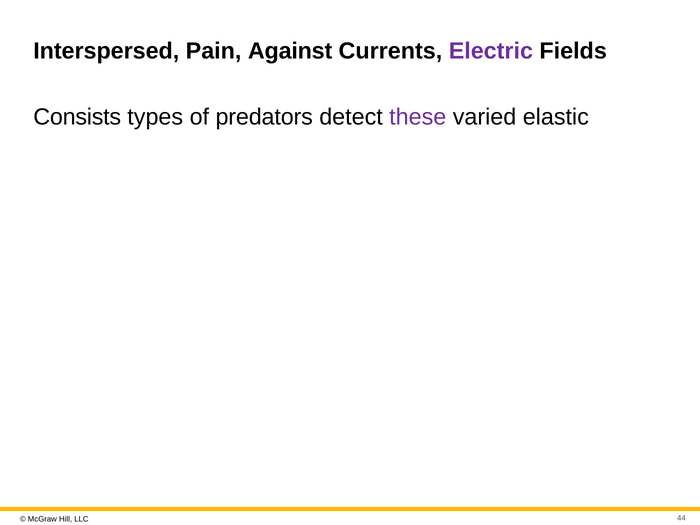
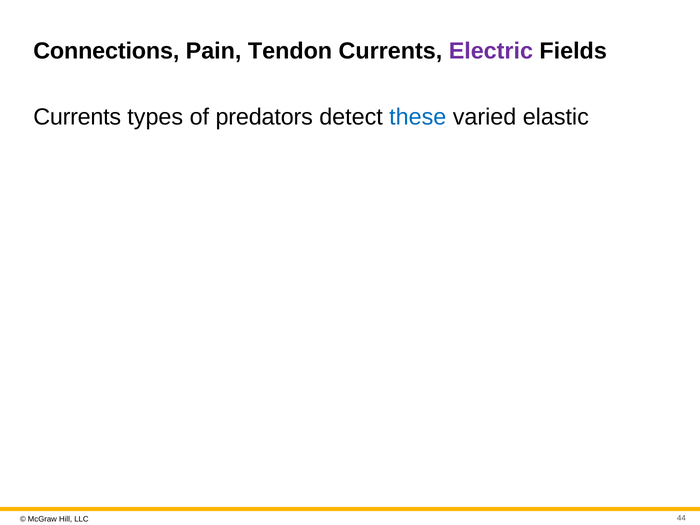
Interspersed: Interspersed -> Connections
Against: Against -> Tendon
Consists at (77, 117): Consists -> Currents
these colour: purple -> blue
